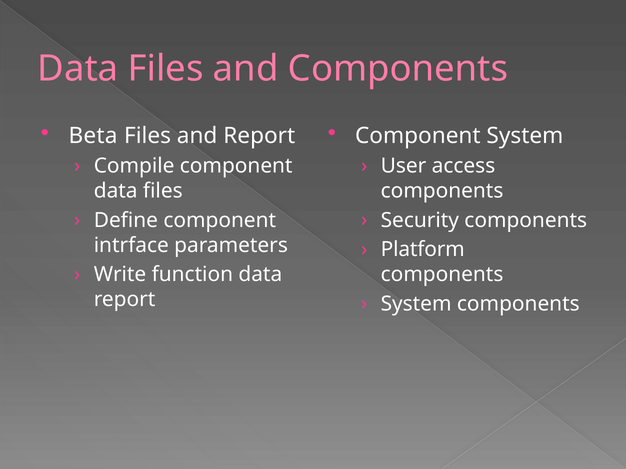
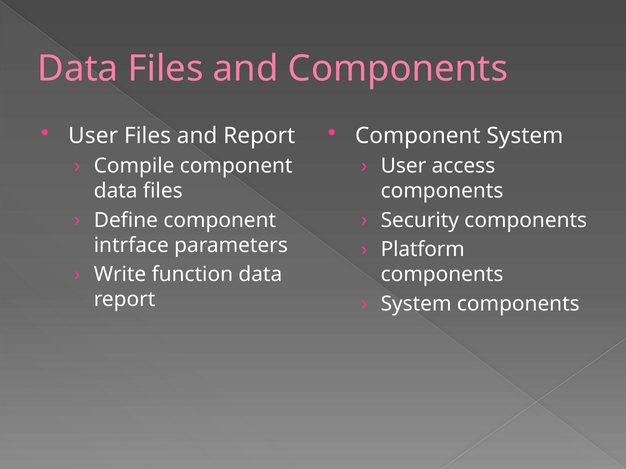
Beta at (93, 136): Beta -> User
